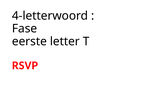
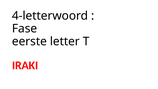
RSVP: RSVP -> IRAKI
